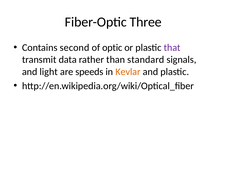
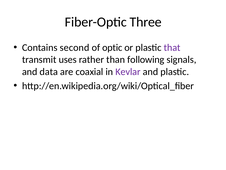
data: data -> uses
standard: standard -> following
light: light -> data
speeds: speeds -> coaxial
Kevlar colour: orange -> purple
